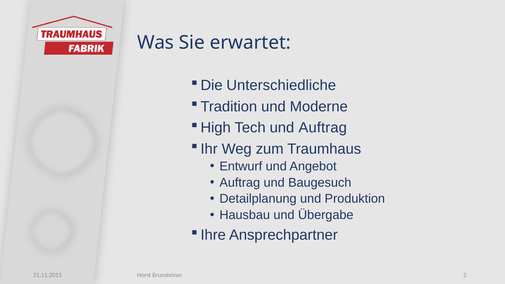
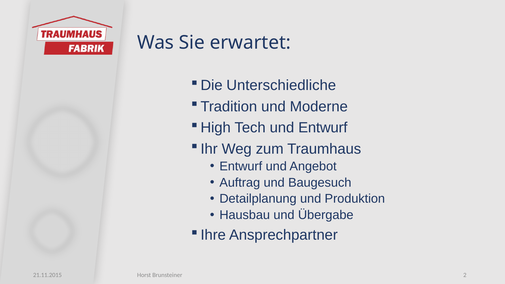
und Auftrag: Auftrag -> Entwurf
